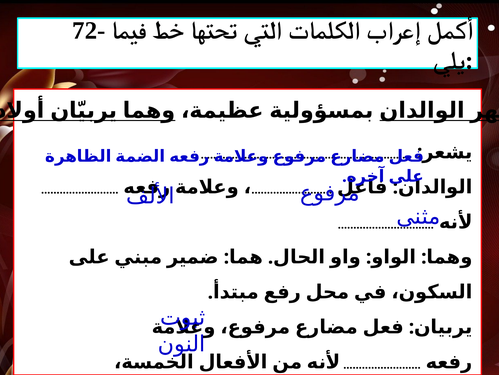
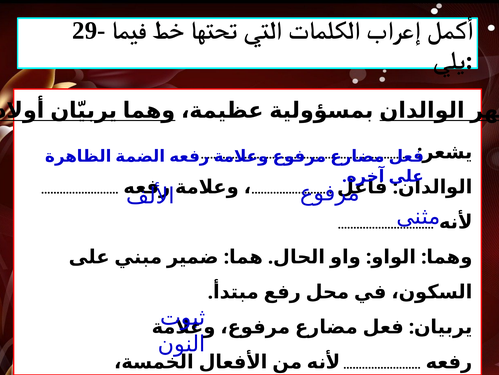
72-: 72- -> 29-
